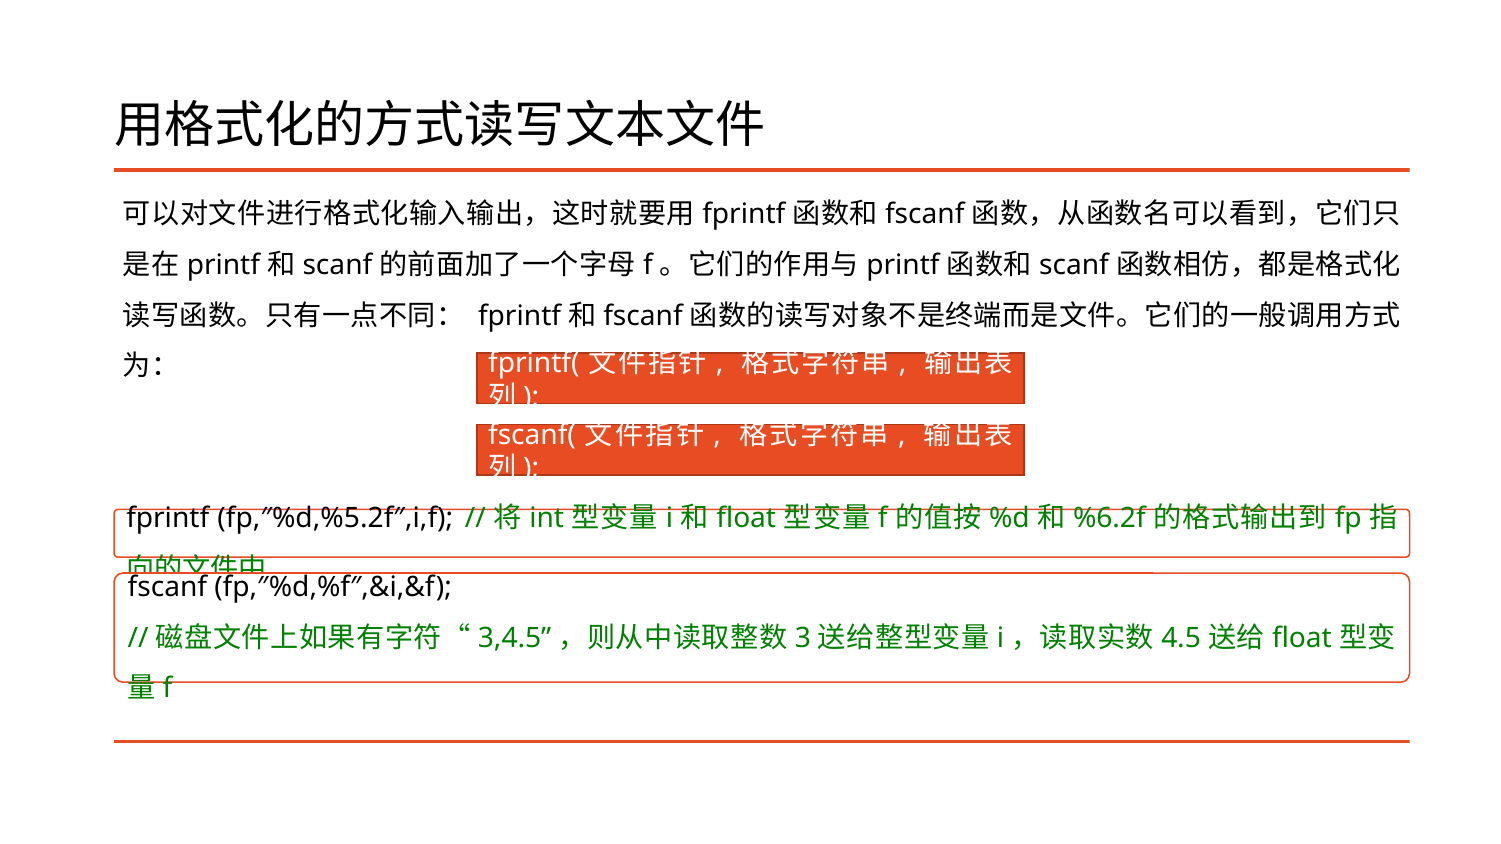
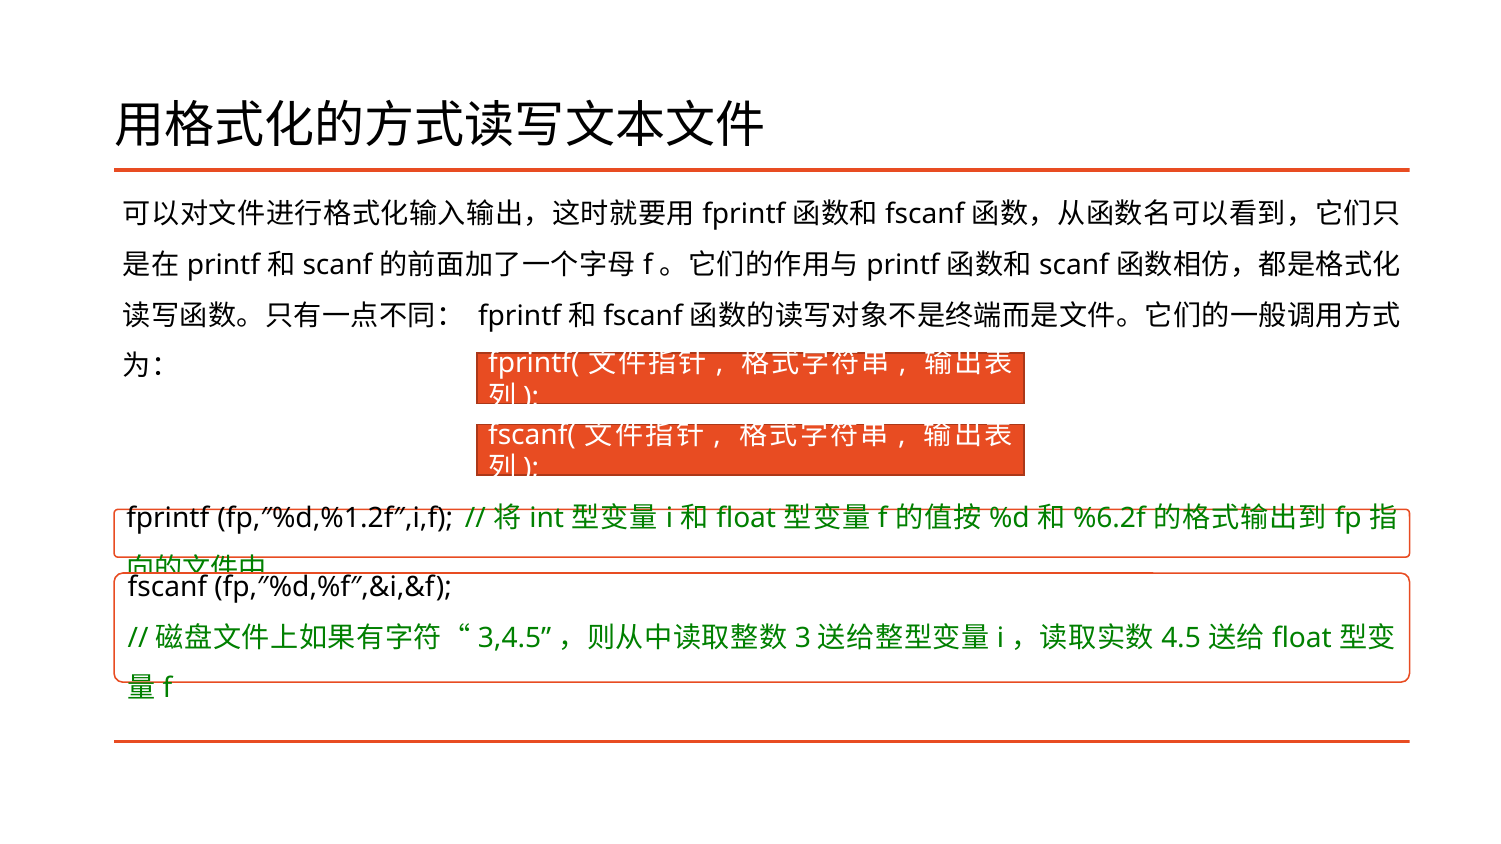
fp,″%d,%5.2f″,i,f: fp,″%d,%5.2f″,i,f -> fp,″%d,%1.2f″,i,f
